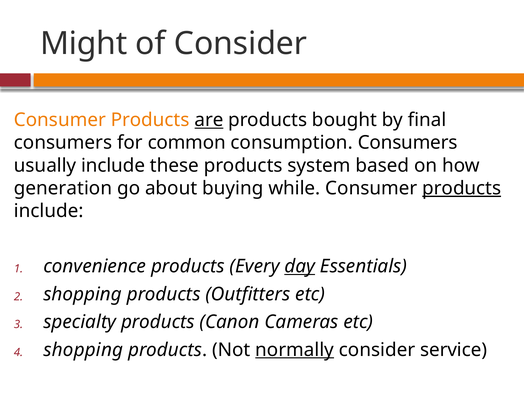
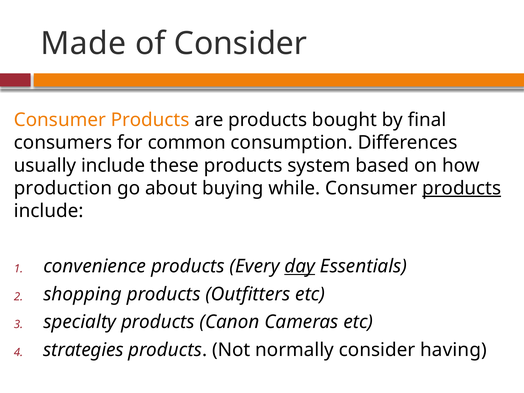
Might: Might -> Made
are underline: present -> none
consumption Consumers: Consumers -> Differences
generation: generation -> production
shopping at (83, 350): shopping -> strategies
normally underline: present -> none
service: service -> having
